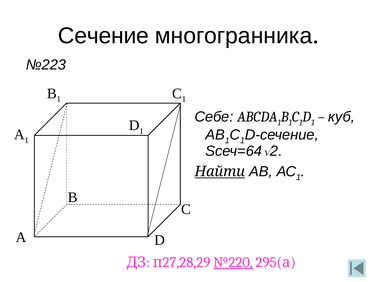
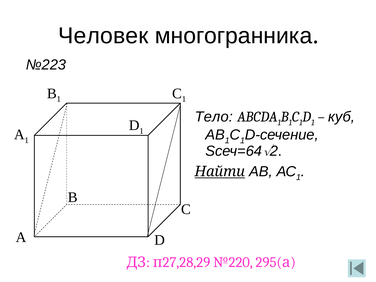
Сечение: Сечение -> Человек
Себе: Себе -> Тело
№220 underline: present -> none
